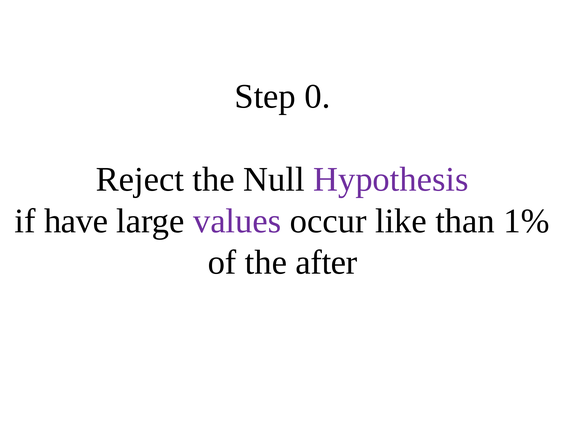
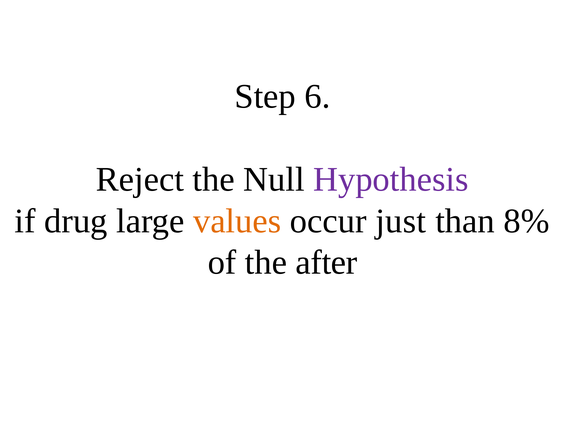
0: 0 -> 6
have: have -> drug
values colour: purple -> orange
like: like -> just
1%: 1% -> 8%
